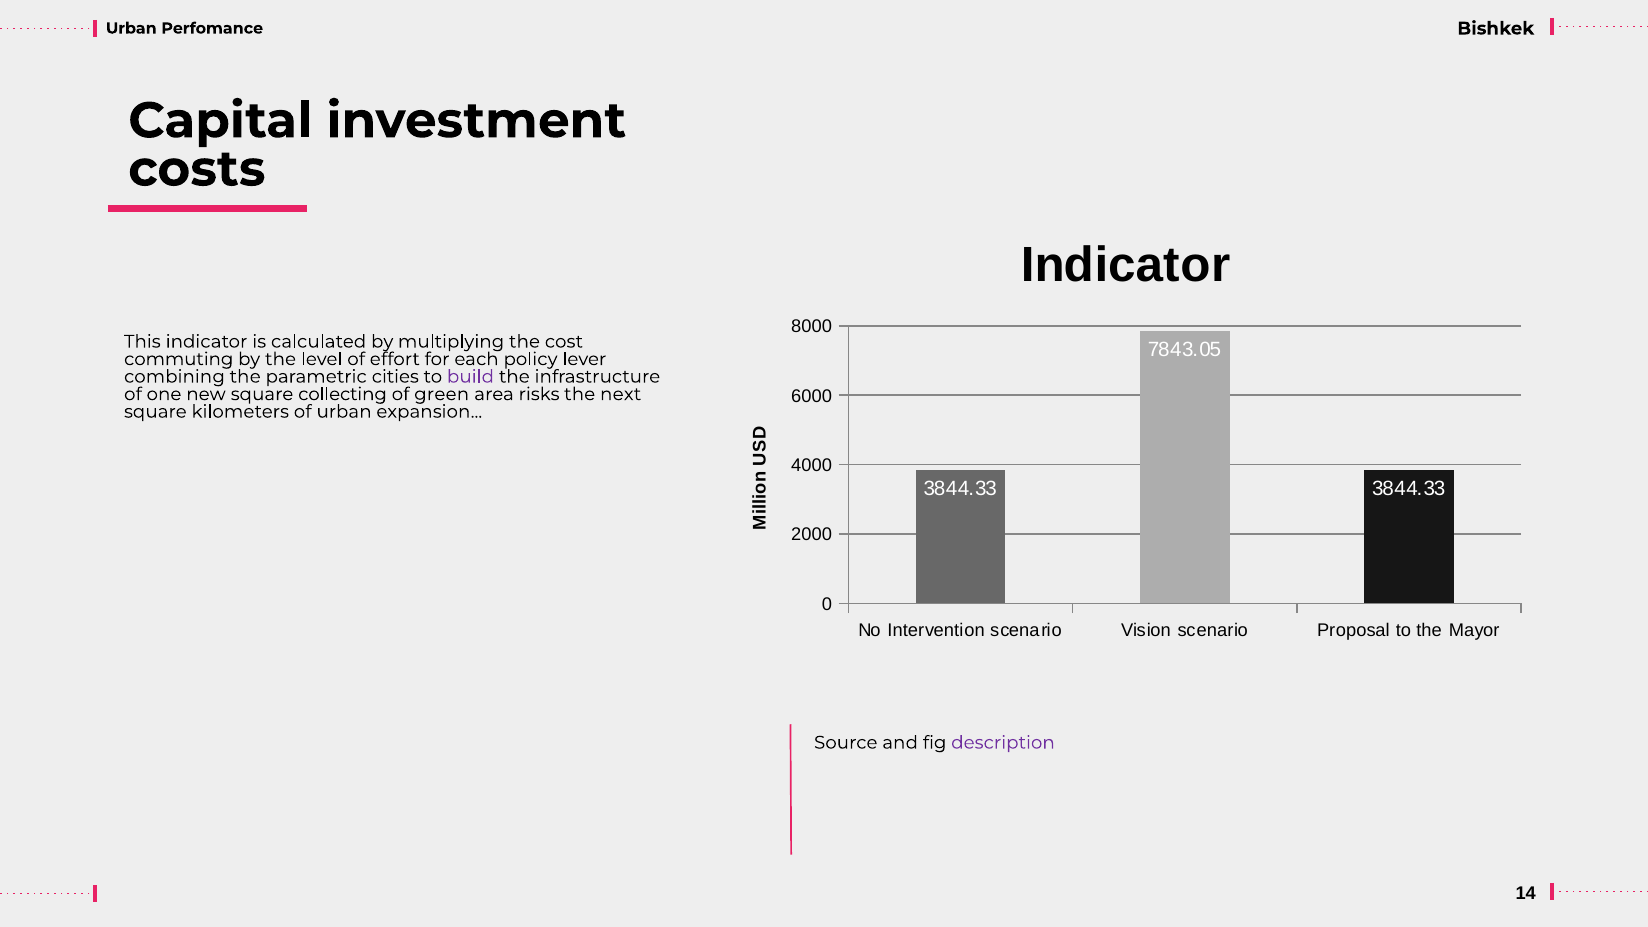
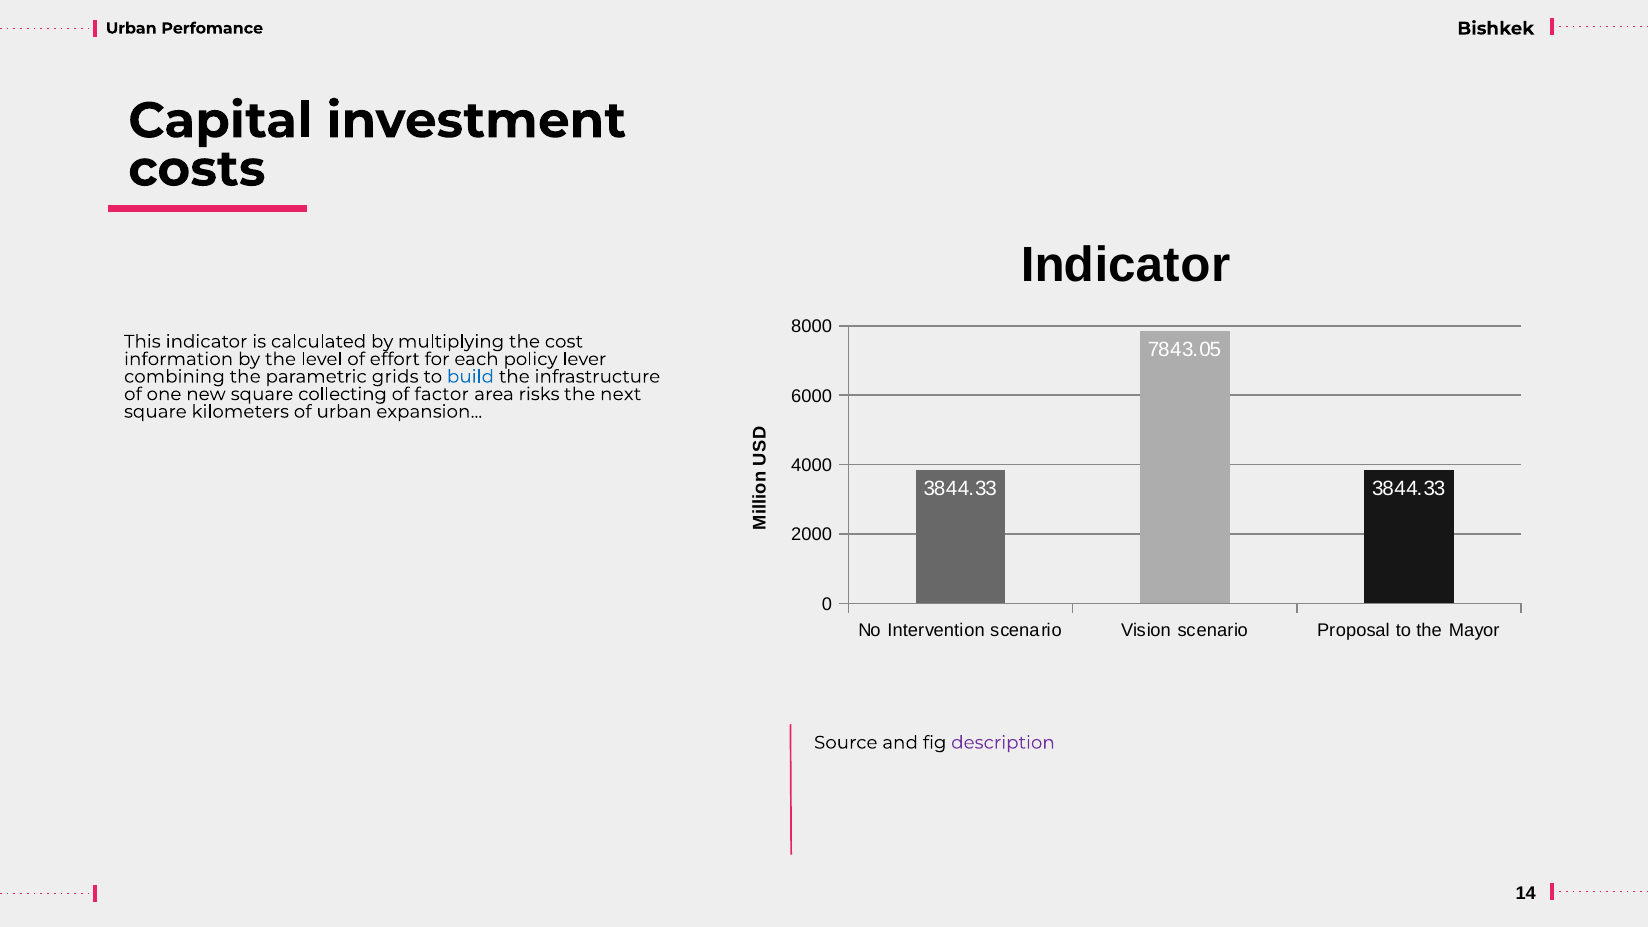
commuting: commuting -> information
cities: cities -> grids
build colour: purple -> blue
green: green -> factor
